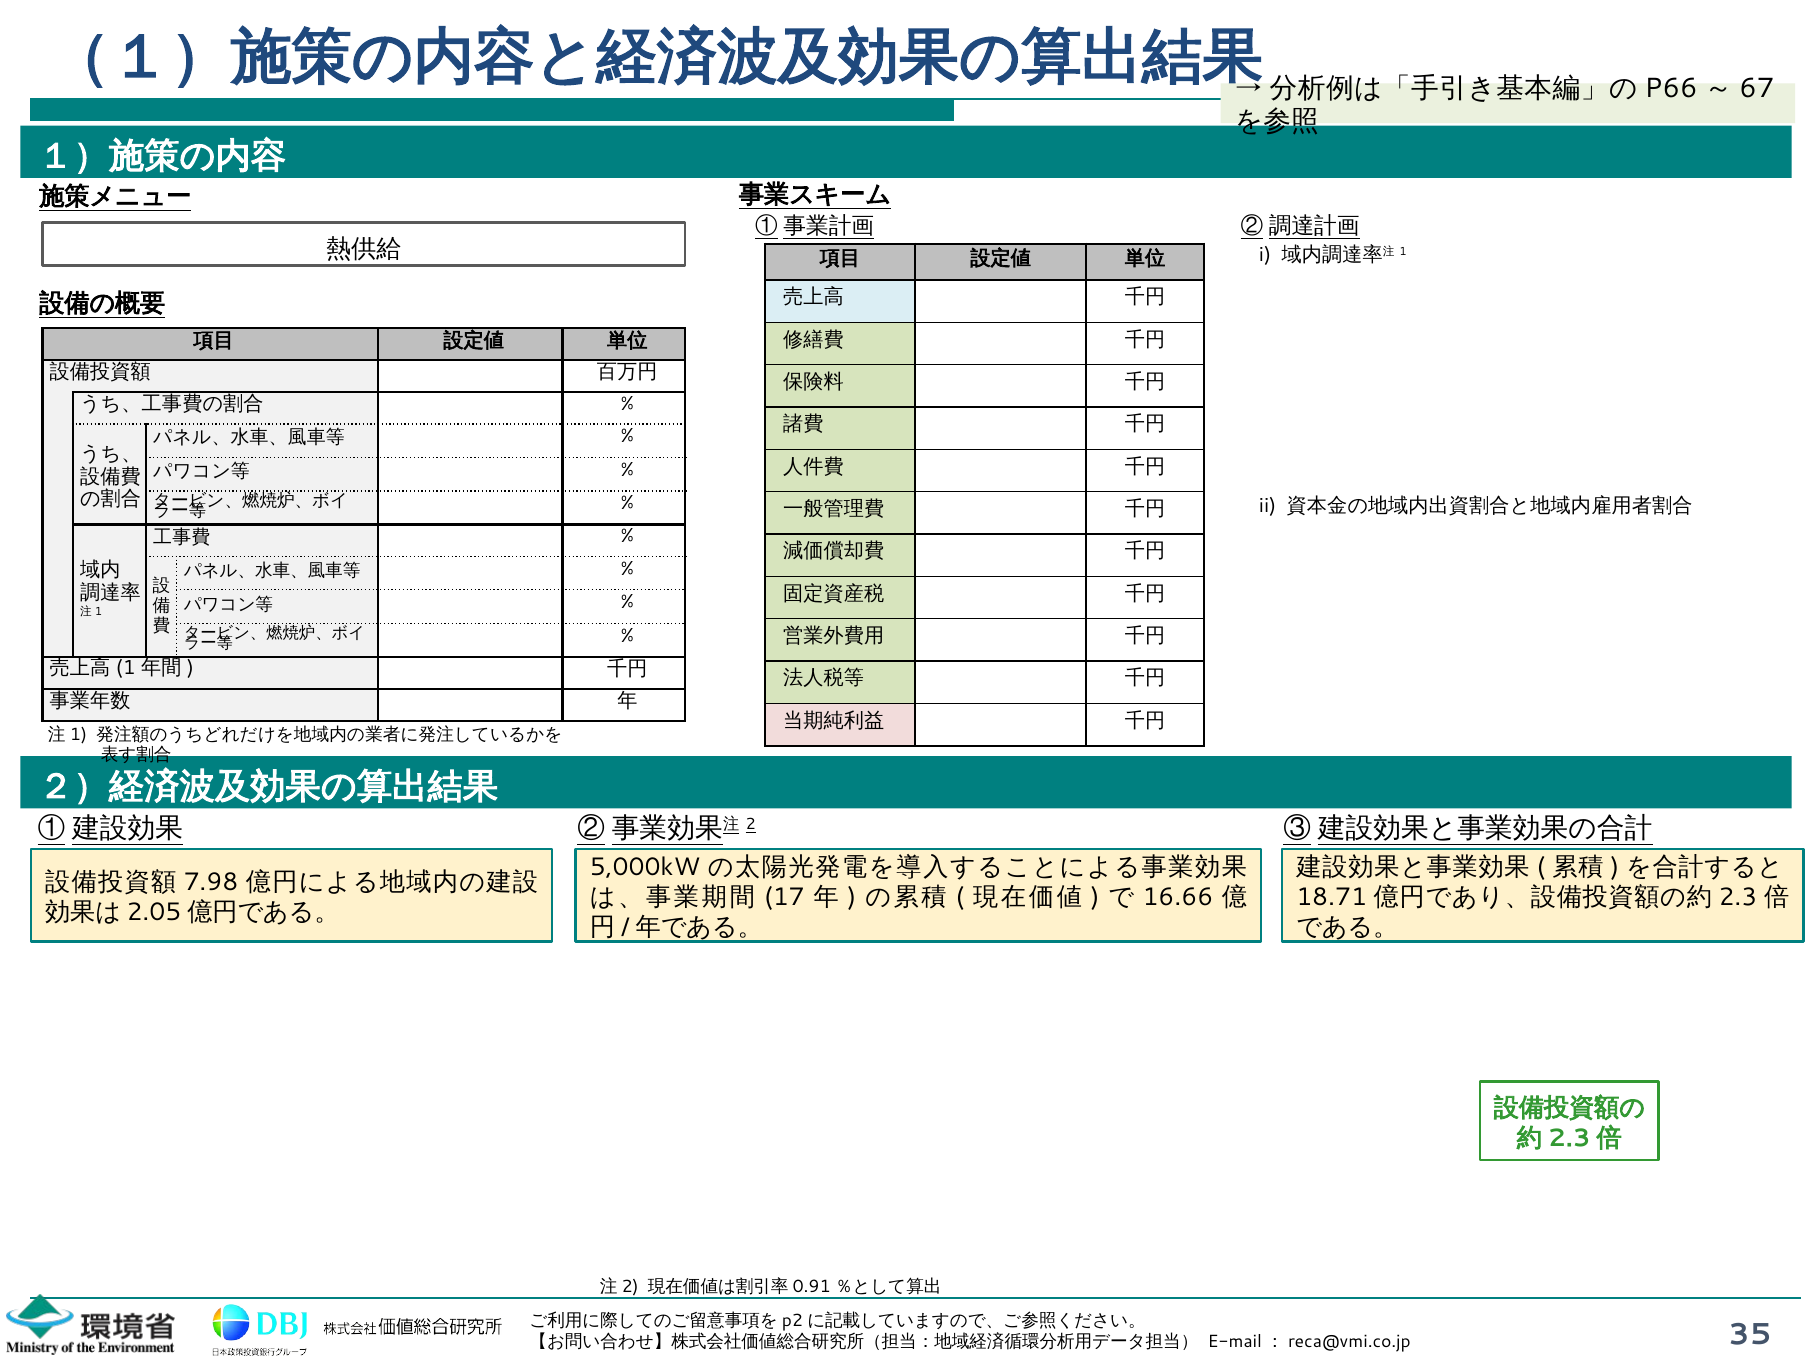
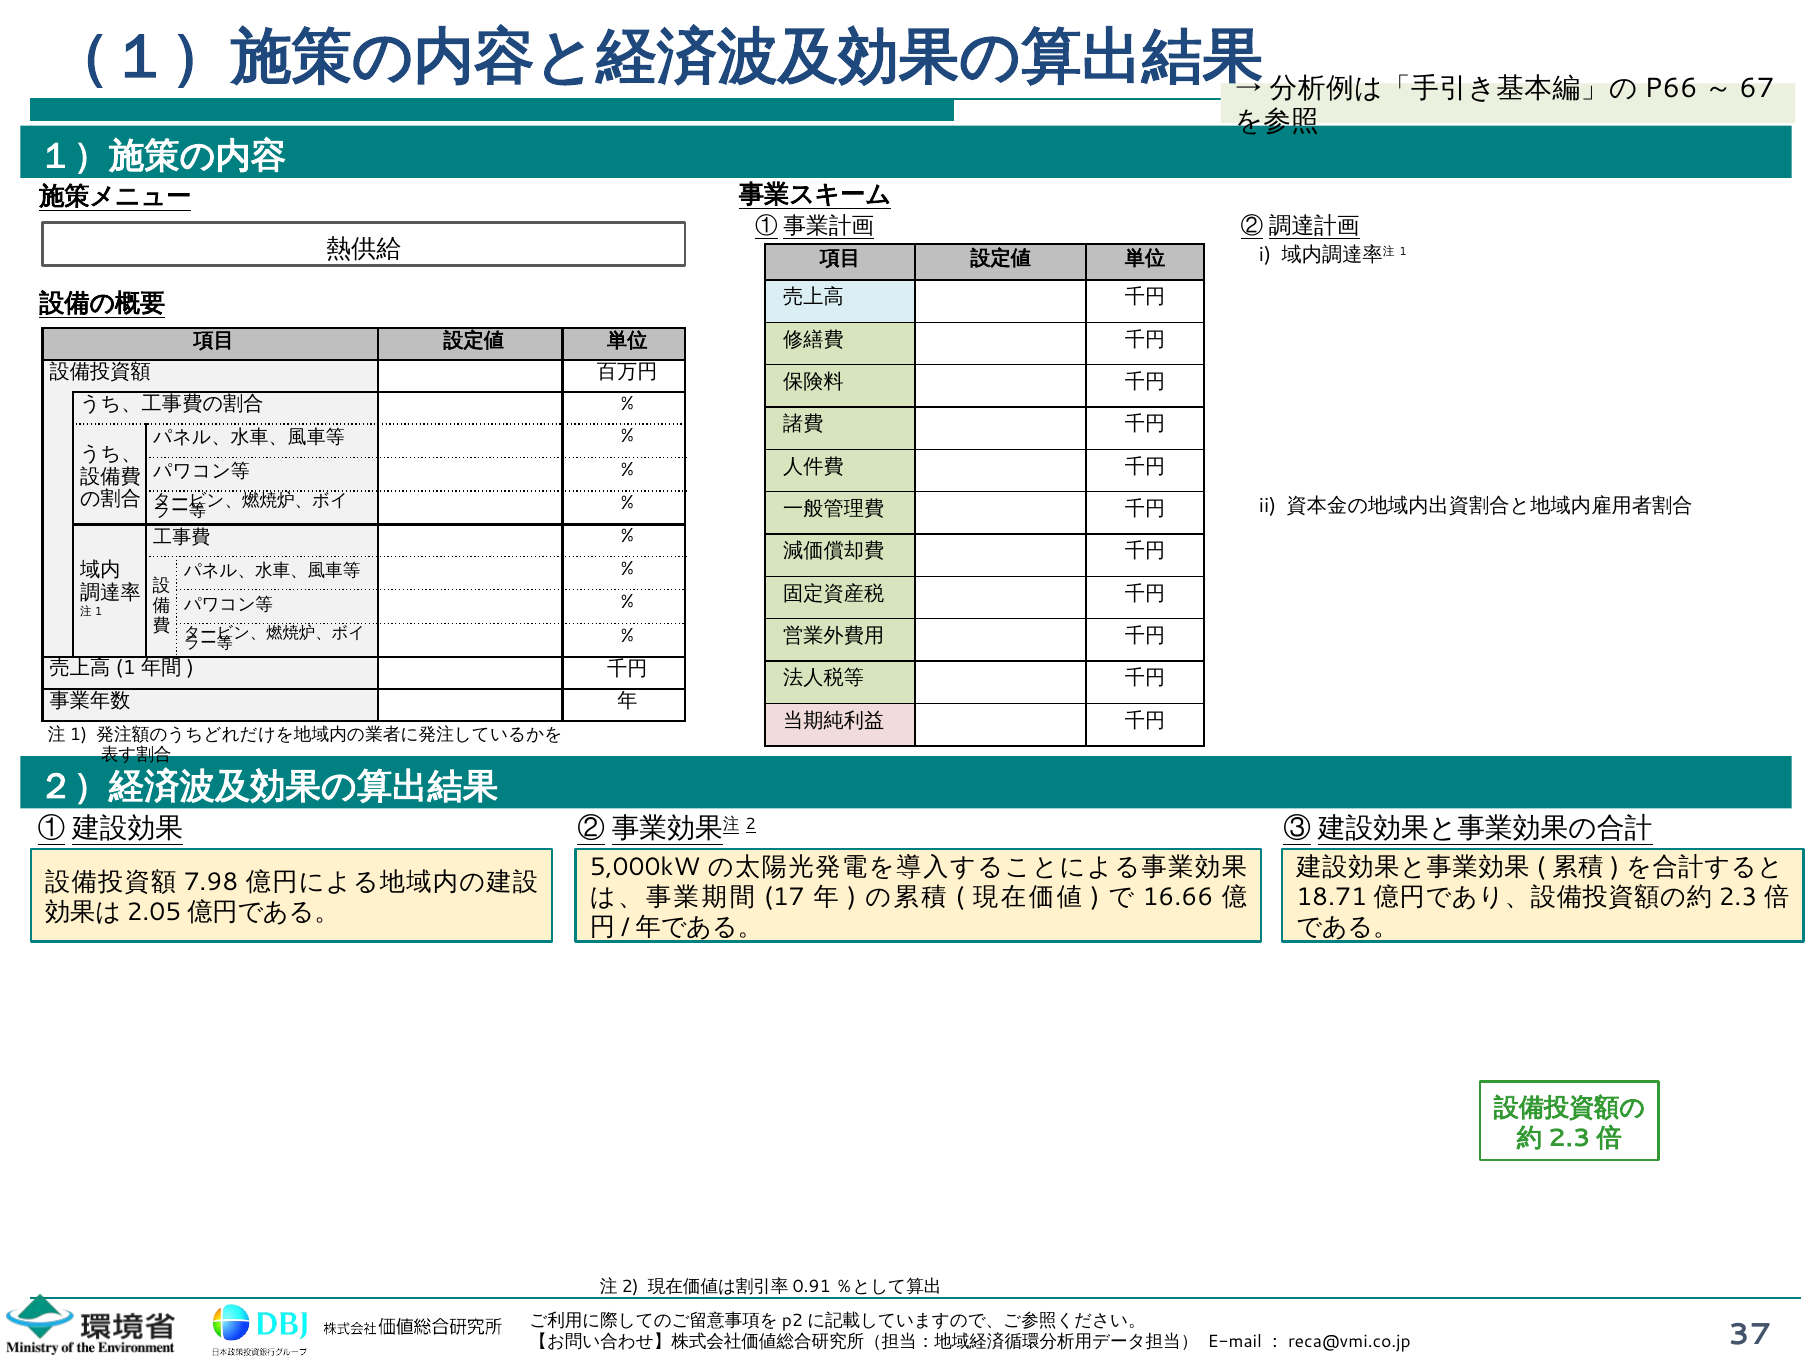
35: 35 -> 37
